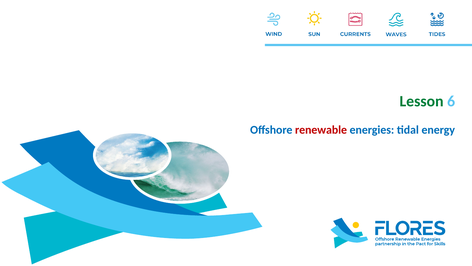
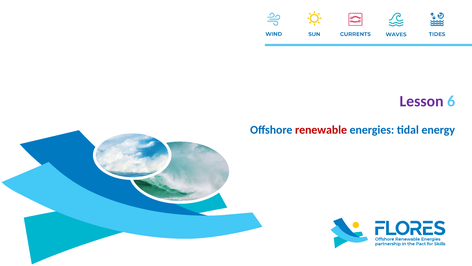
Lesson colour: green -> purple
